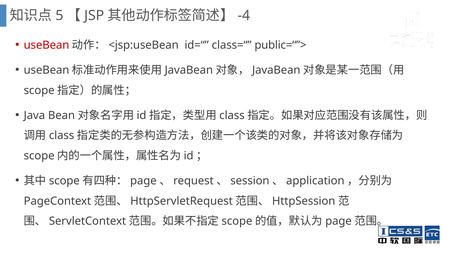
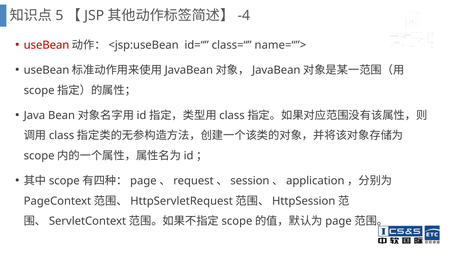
public=“”>: public=“”> -> name=“”>
